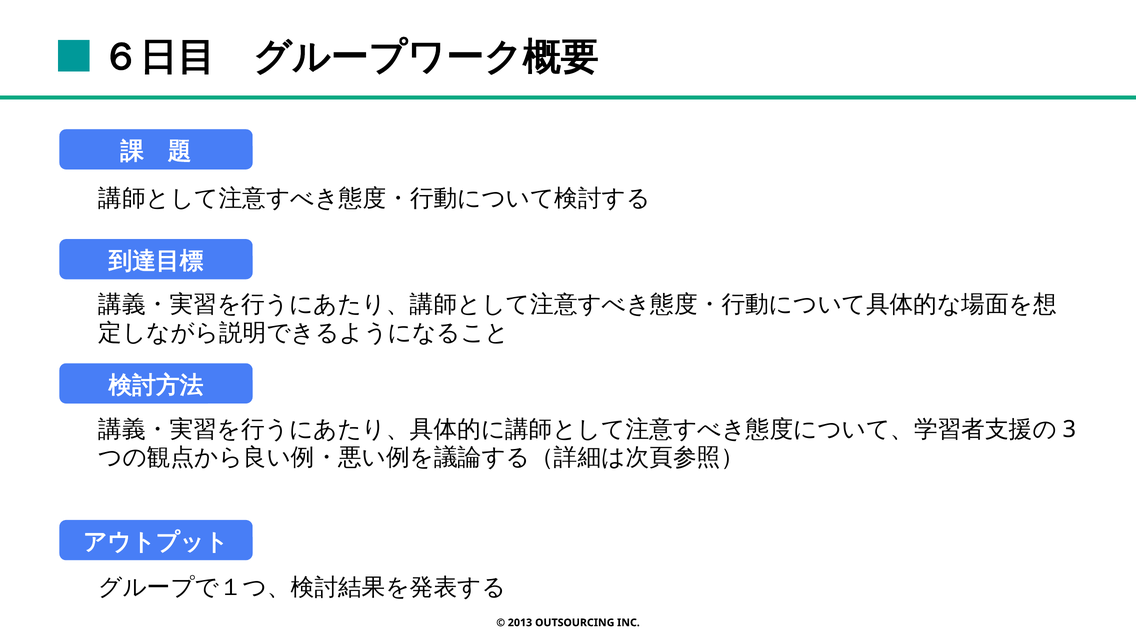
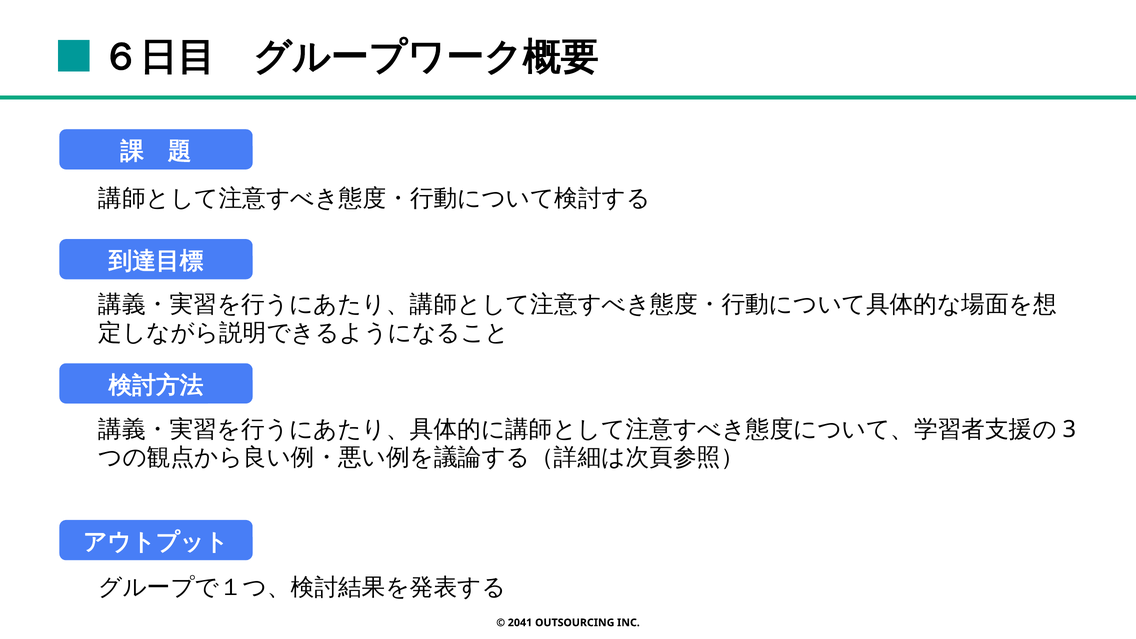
2013: 2013 -> 2041
